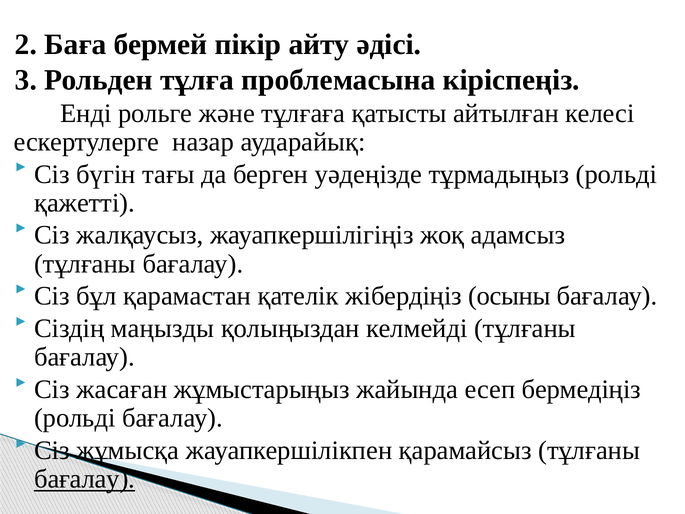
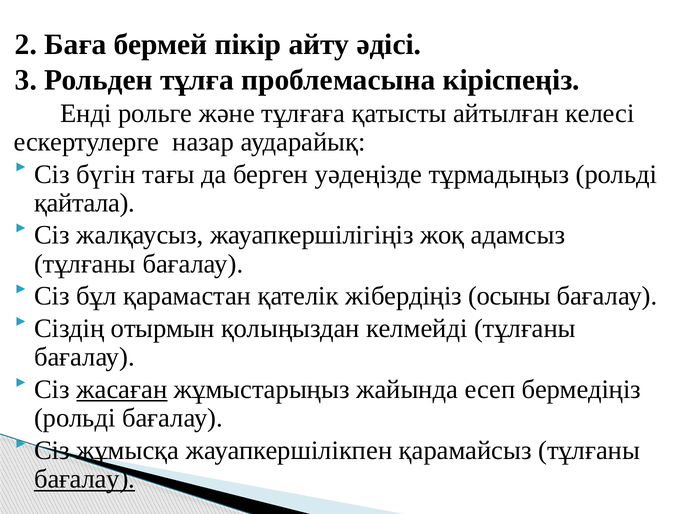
қажетті: қажетті -> қайтала
маңызды: маңызды -> отырмын
жасаған underline: none -> present
